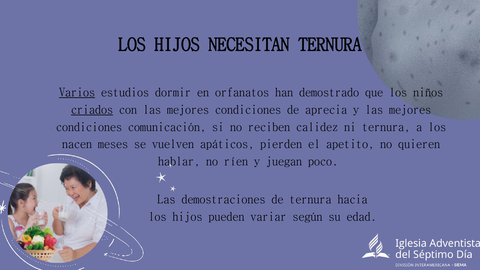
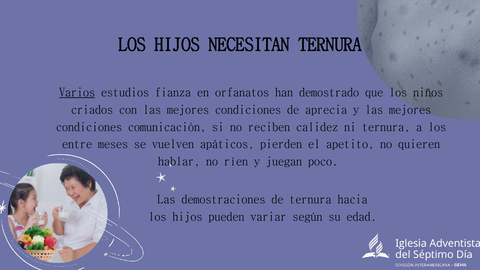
dormir: dormir -> fianza
criados underline: present -> none
nacen: nacen -> entre
